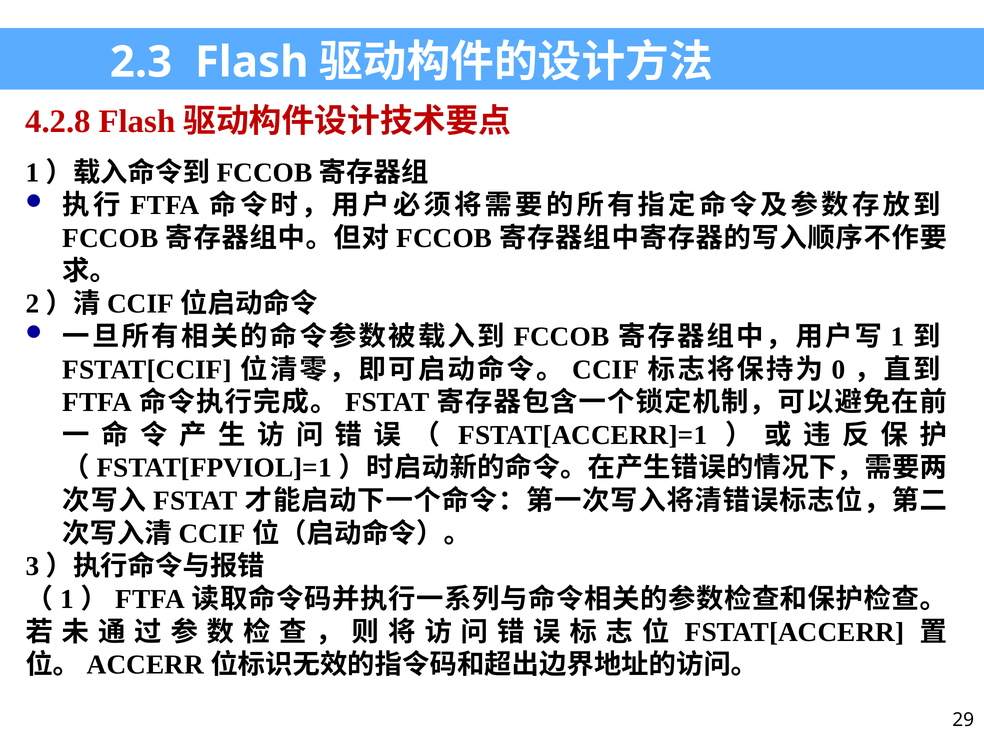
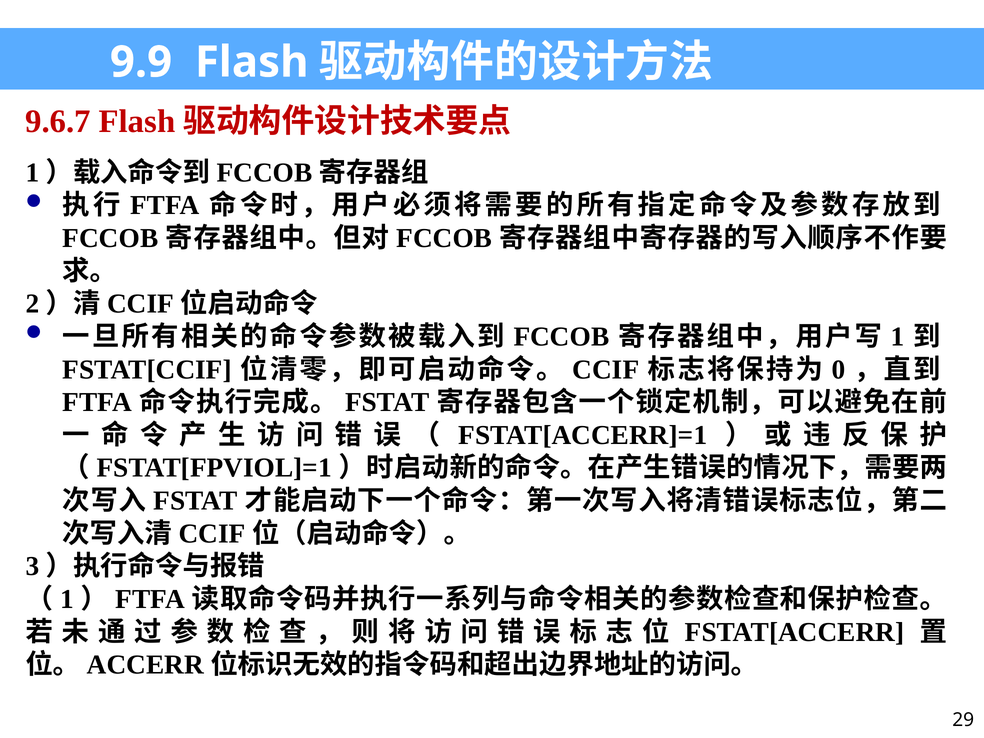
2.3: 2.3 -> 9.9
4.2.8: 4.2.8 -> 9.6.7
